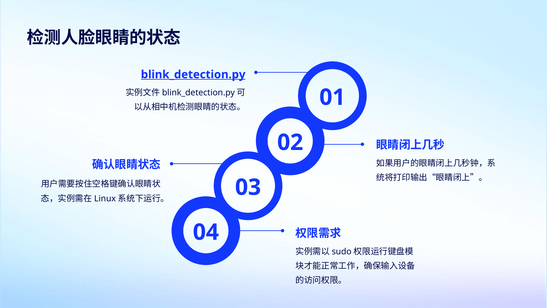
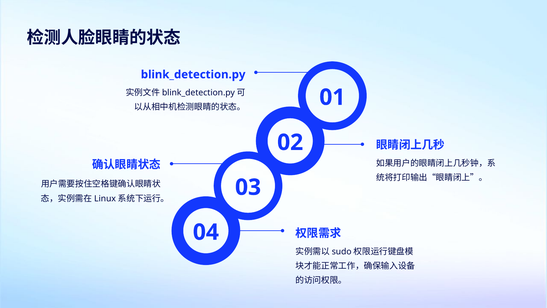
blink_detection.py underline: present -> none
